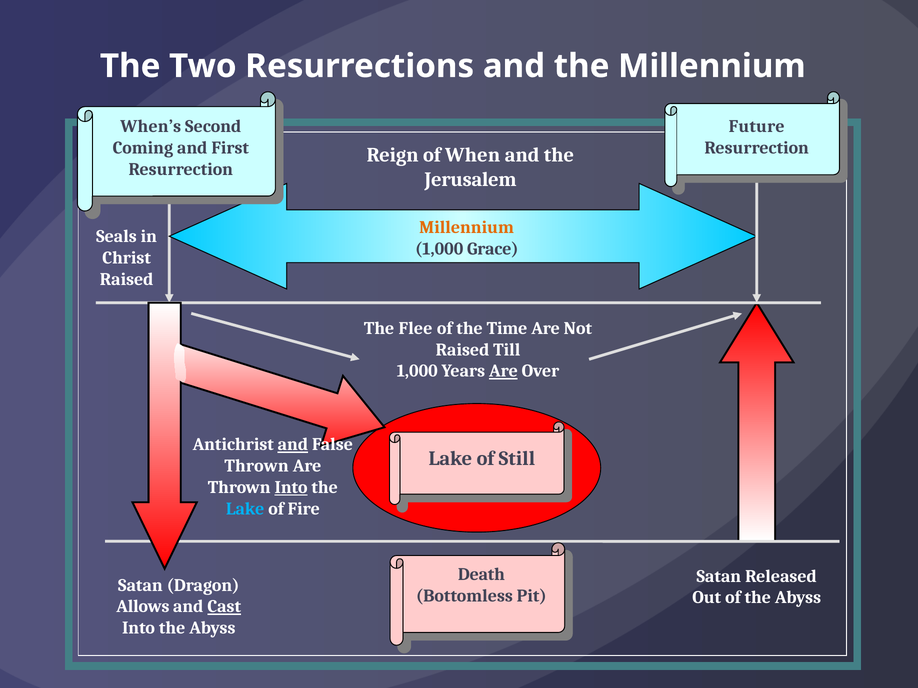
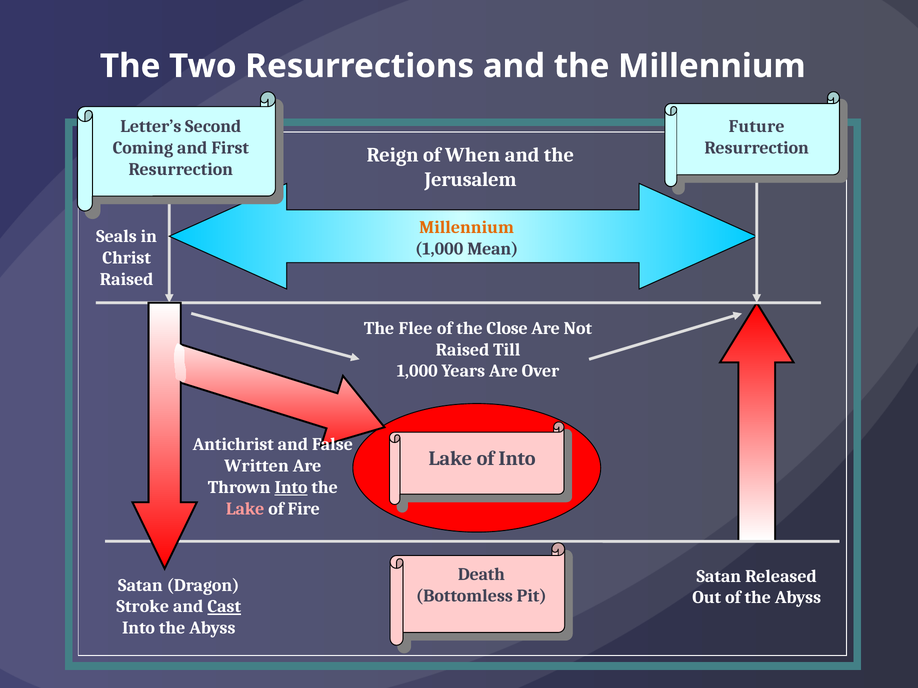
When’s: When’s -> Letter’s
Grace: Grace -> Mean
Time: Time -> Close
Are at (503, 371) underline: present -> none
and at (293, 445) underline: present -> none
of Still: Still -> Into
Thrown at (257, 466): Thrown -> Written
Lake at (245, 509) colour: light blue -> pink
Allows: Allows -> Stroke
